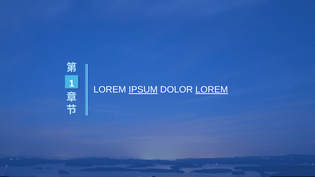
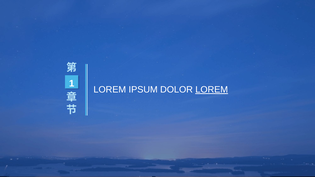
IPSUM underline: present -> none
